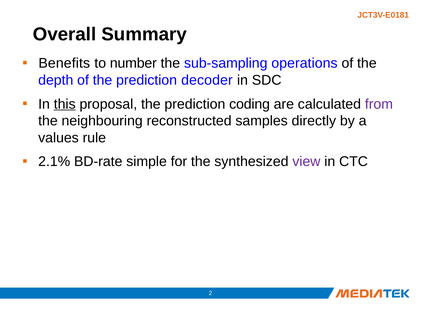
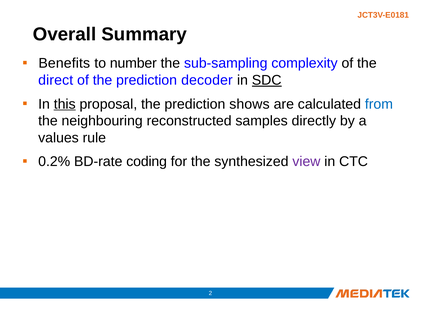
operations: operations -> complexity
depth: depth -> direct
SDC underline: none -> present
coding: coding -> shows
from colour: purple -> blue
2.1%: 2.1% -> 0.2%
simple: simple -> coding
